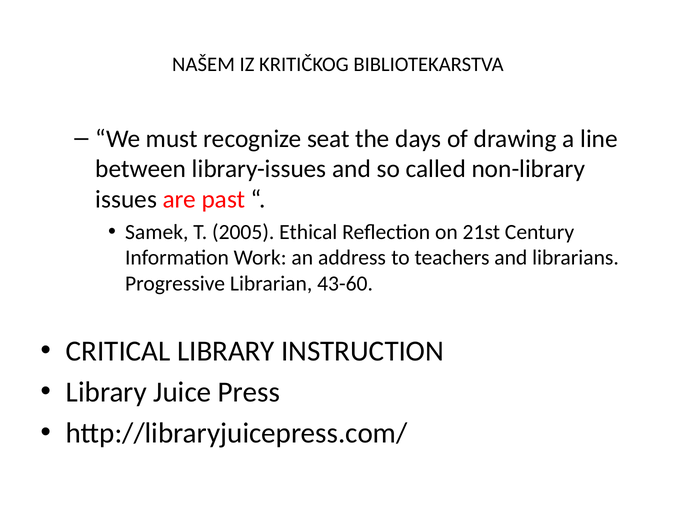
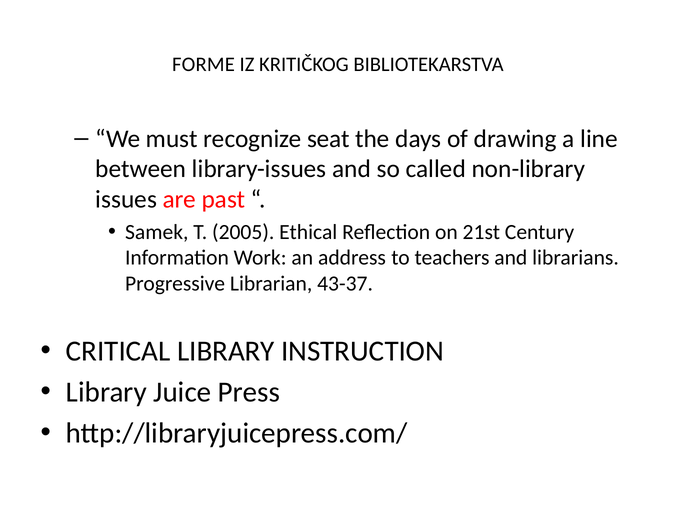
NAŠEM: NAŠEM -> FORME
43-60: 43-60 -> 43-37
